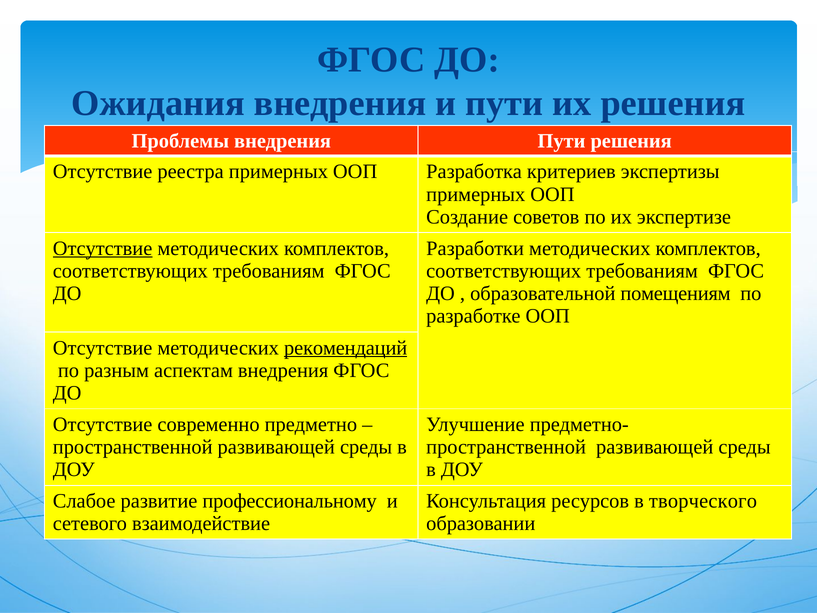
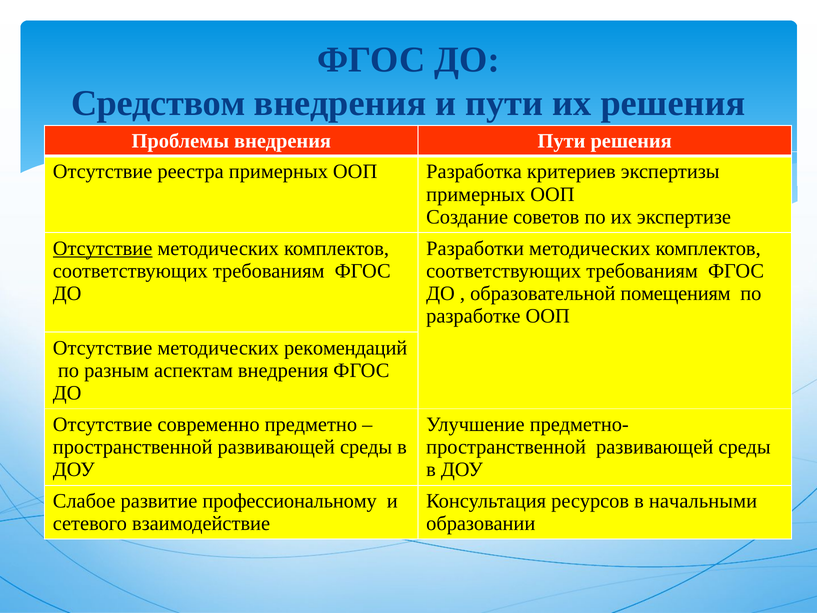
Ожидания: Ожидания -> Средством
рекомендаций underline: present -> none
творческого: творческого -> начальными
